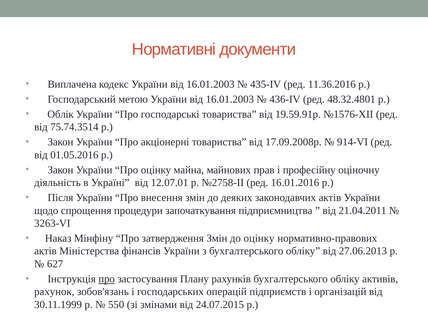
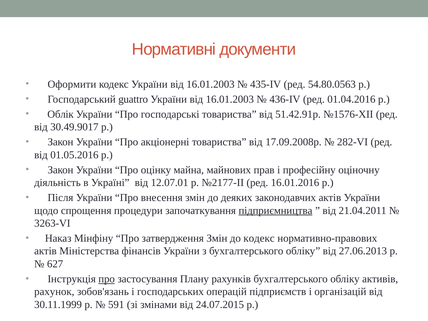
Виплачена: Виплачена -> Оформити
11.36.2016: 11.36.2016 -> 54.80.0563
метою: метою -> guattro
48.32.4801: 48.32.4801 -> 01.04.2016
19.59.91р: 19.59.91р -> 51.42.91р
75.74.3514: 75.74.3514 -> 30.49.9017
914-VI: 914-VI -> 282-VI
№2758-ІІ: №2758-ІІ -> №2177-ІІ
підприємництва underline: none -> present
до оцінку: оцінку -> кодекс
550: 550 -> 591
